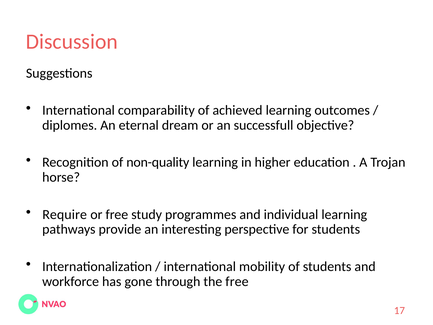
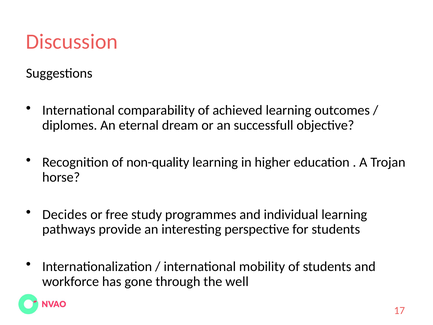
Require: Require -> Decides
the free: free -> well
